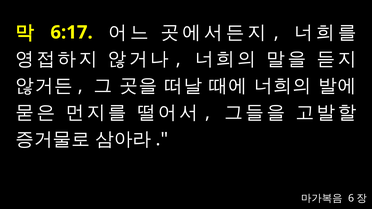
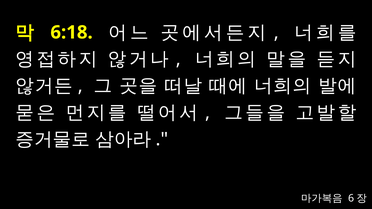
6:17: 6:17 -> 6:18
